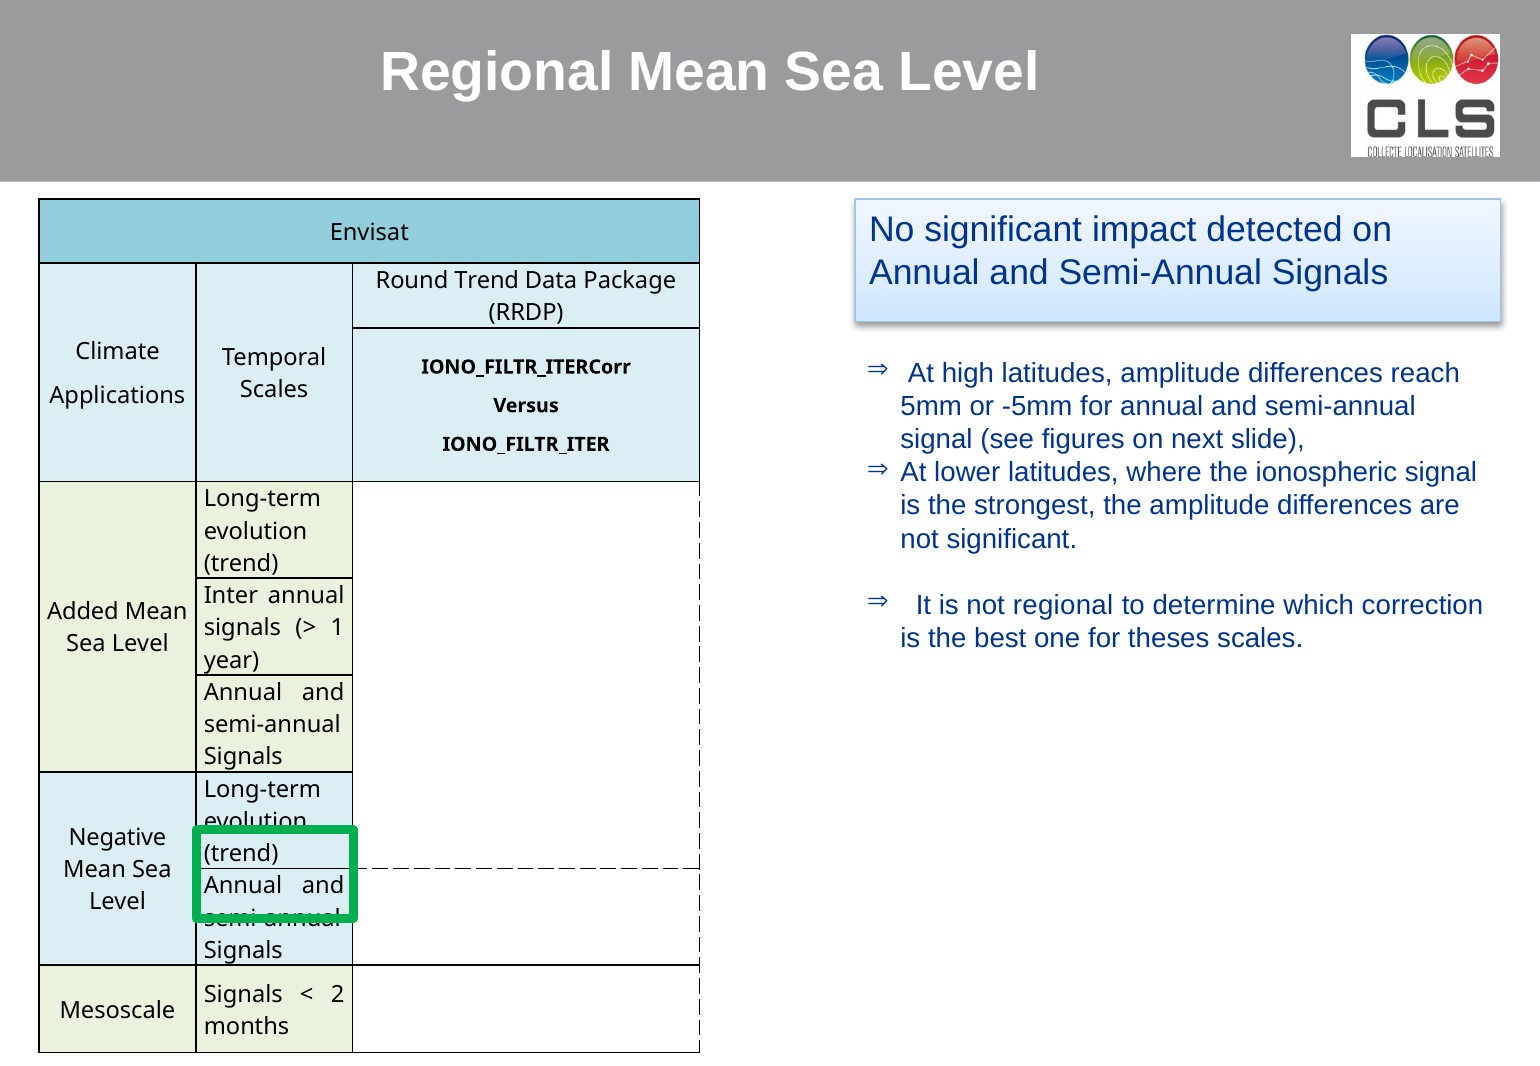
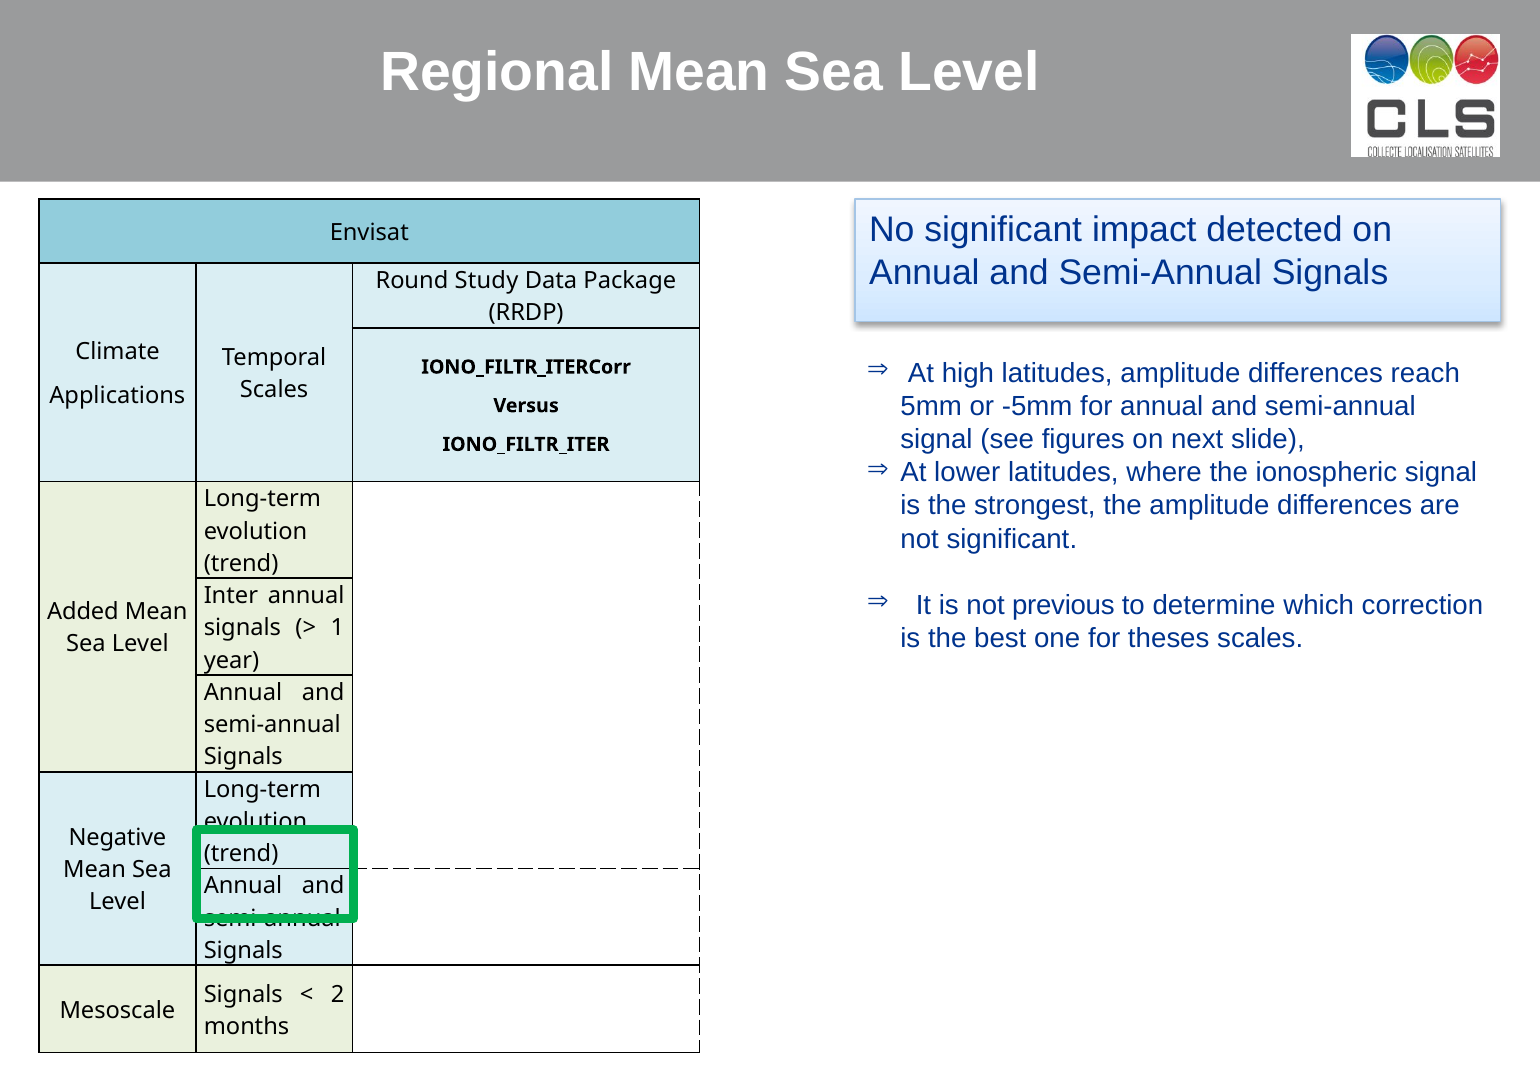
Round Trend: Trend -> Study
not regional: regional -> previous
